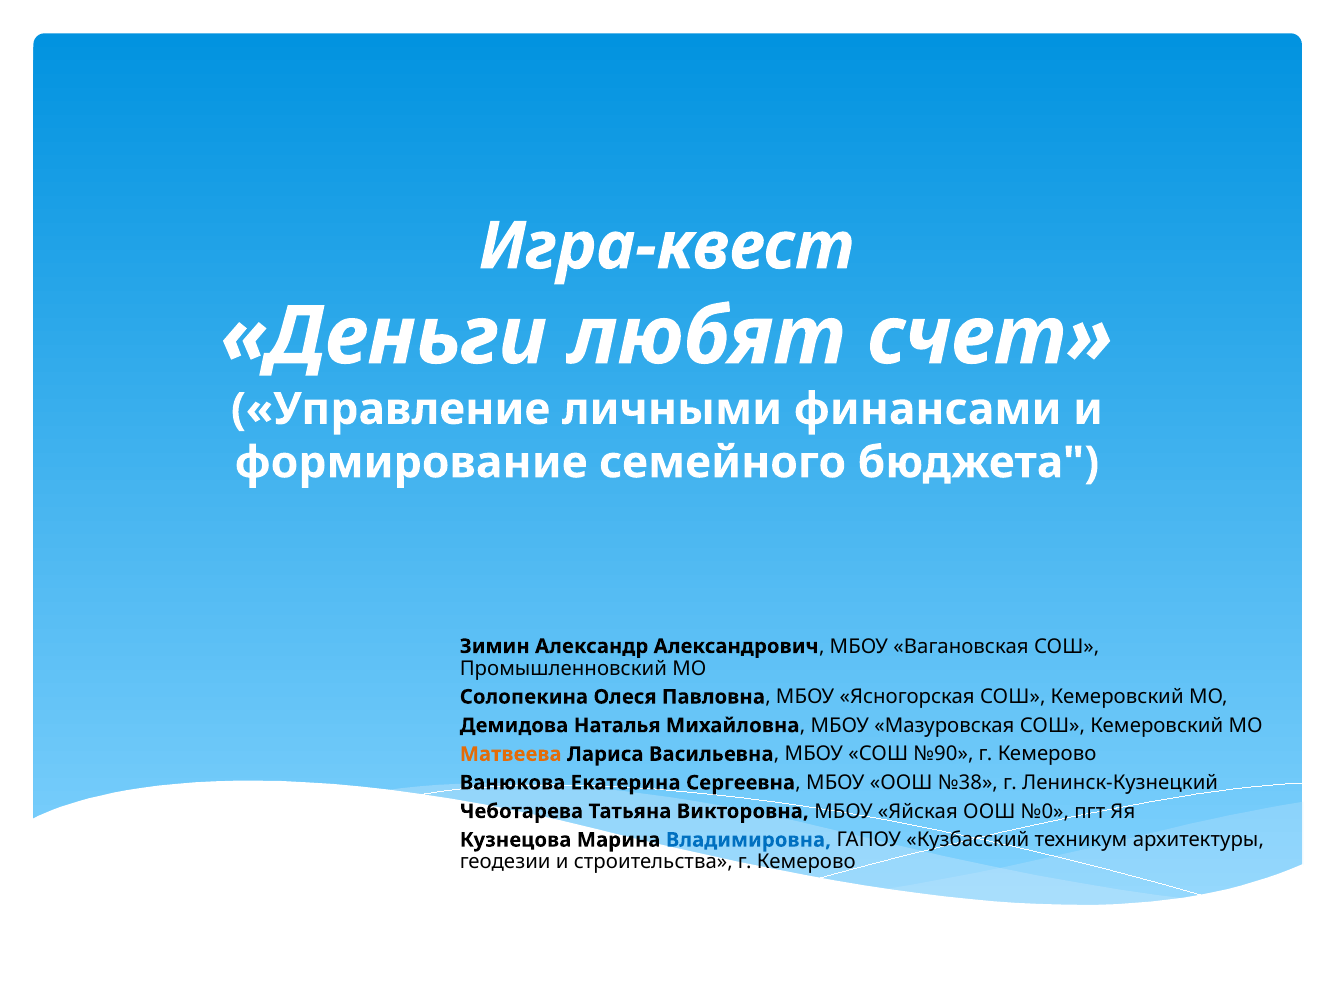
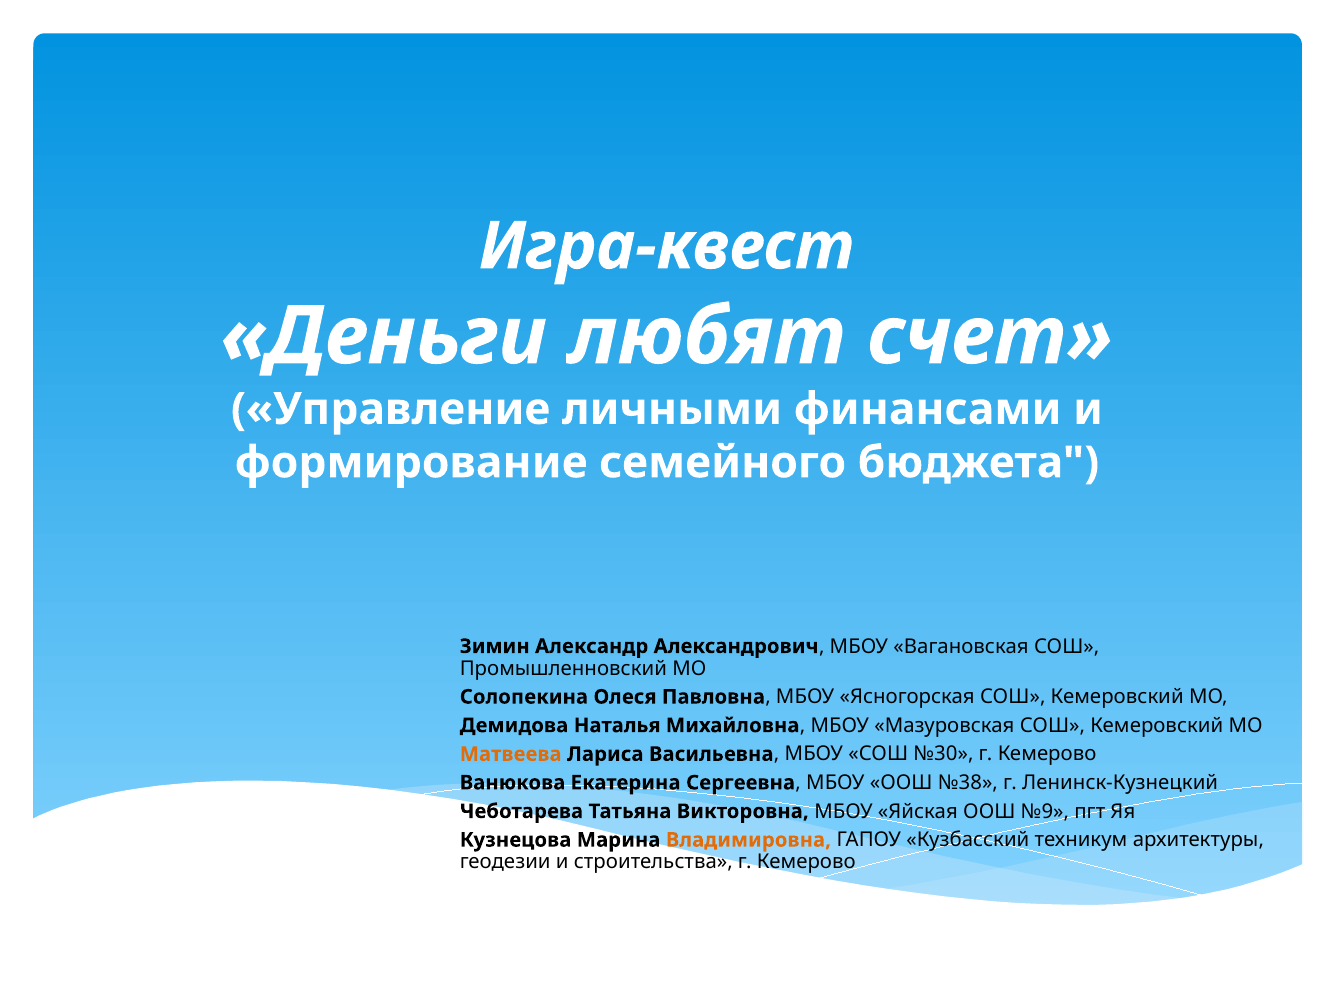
№90: №90 -> №30
№0: №0 -> №9
Владимировна colour: blue -> orange
